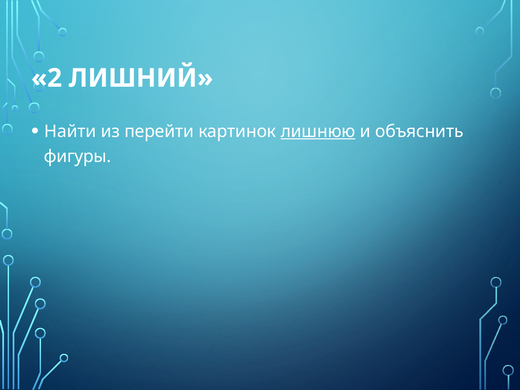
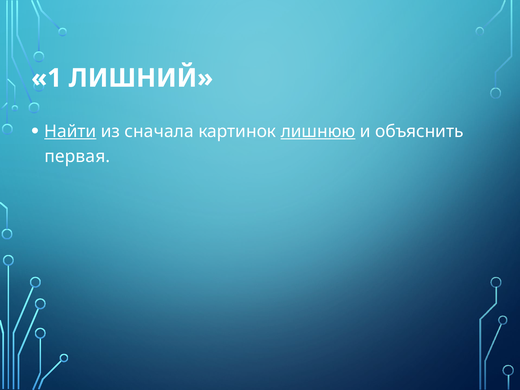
2: 2 -> 1
Найти underline: none -> present
перейти: перейти -> сначала
фигуры: фигуры -> первая
